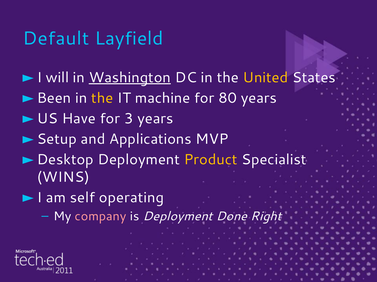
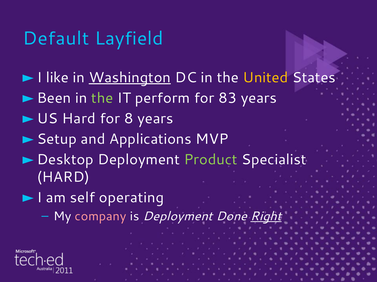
will: will -> like
the at (102, 98) colour: yellow -> light green
machine: machine -> perform
80: 80 -> 83
Have at (79, 119): Have -> Hard
3: 3 -> 8
Product colour: yellow -> light green
WINS at (63, 177): WINS -> HARD
Right underline: none -> present
